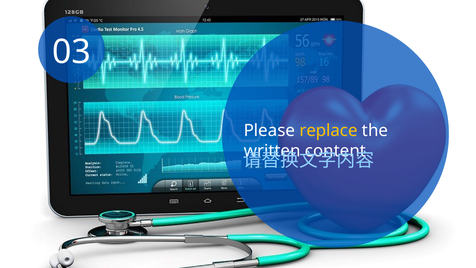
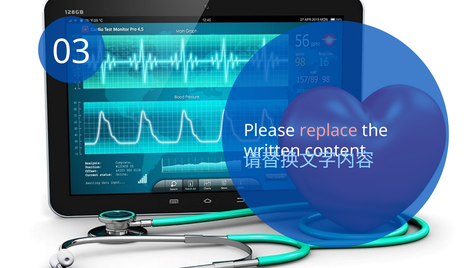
replace colour: yellow -> pink
